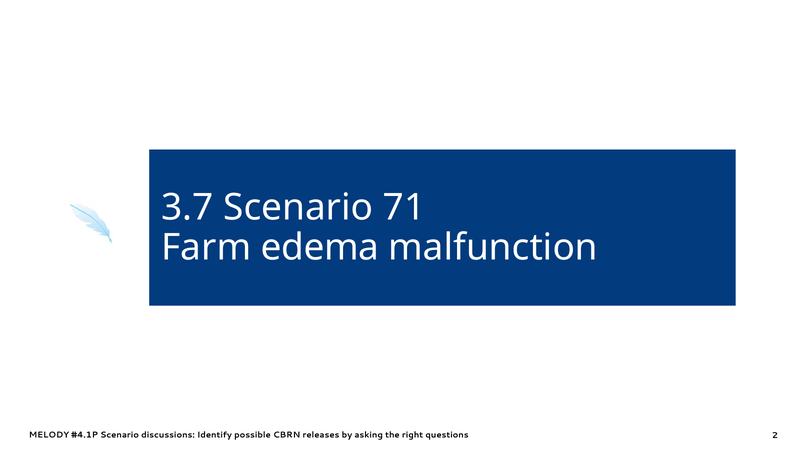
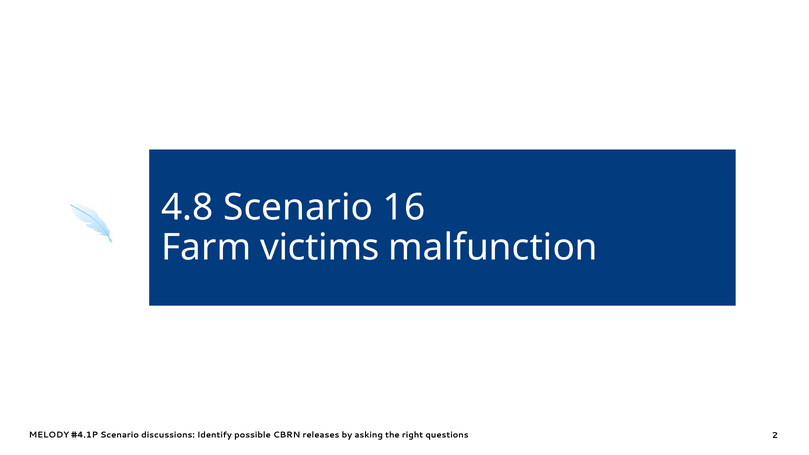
3.7: 3.7 -> 4.8
71: 71 -> 16
edema: edema -> victims
